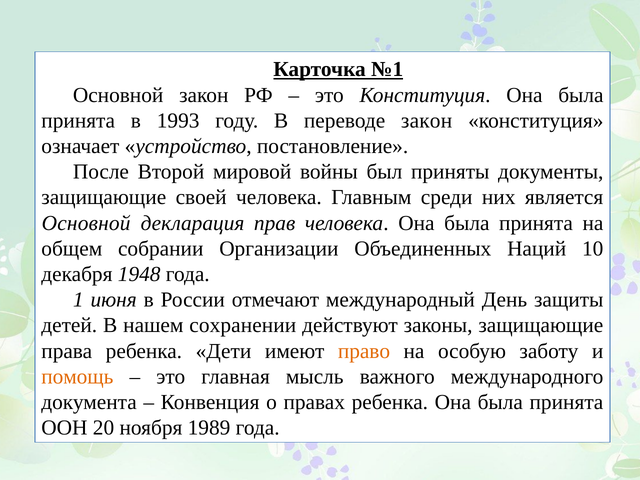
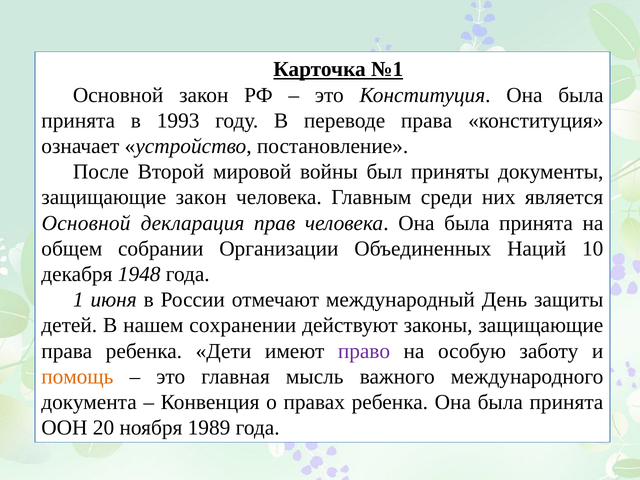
переводе закон: закон -> права
защищающие своей: своей -> закон
право colour: orange -> purple
